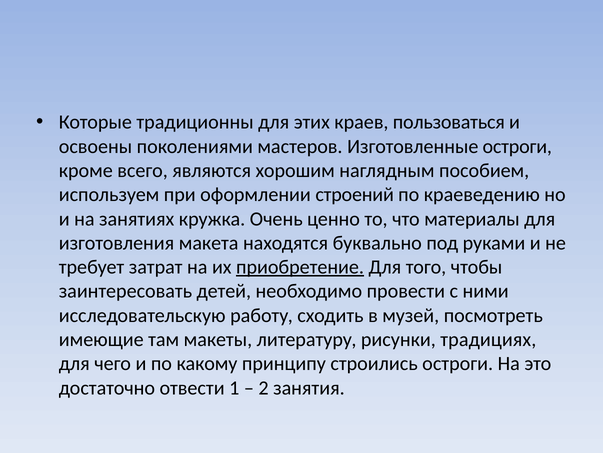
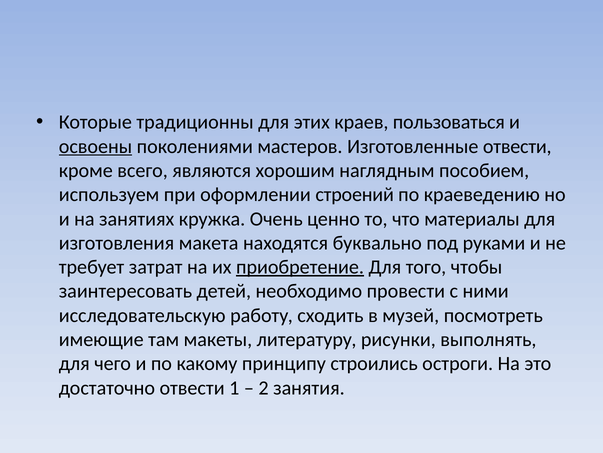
освоены underline: none -> present
Изготовленные остроги: остроги -> отвести
традициях: традициях -> выполнять
